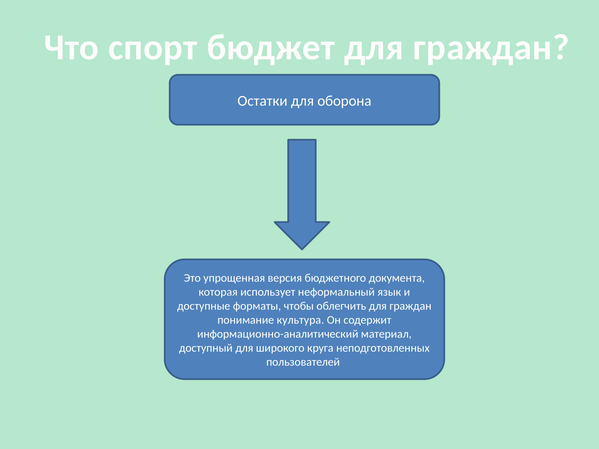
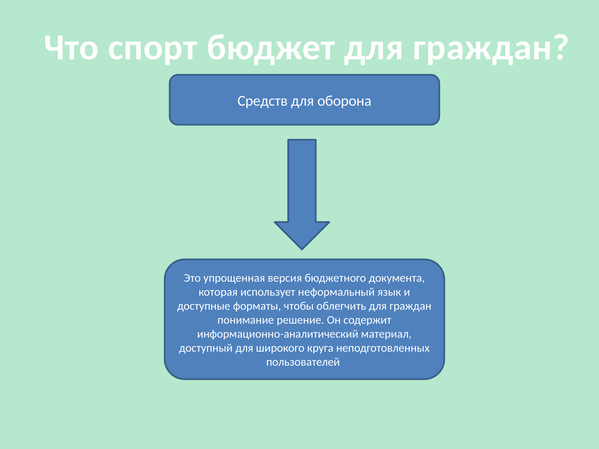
Остатки: Остатки -> Средств
культура: культура -> решение
